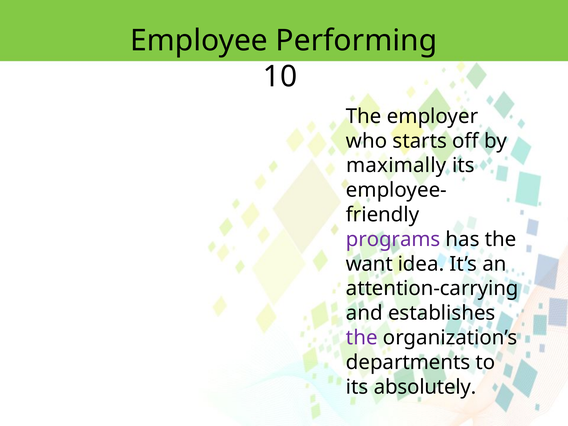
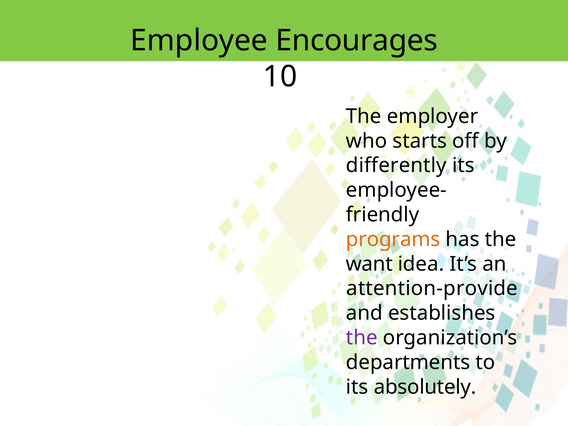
Performing: Performing -> Encourages
maximally: maximally -> differently
programs colour: purple -> orange
attention-carrying: attention-carrying -> attention-provide
